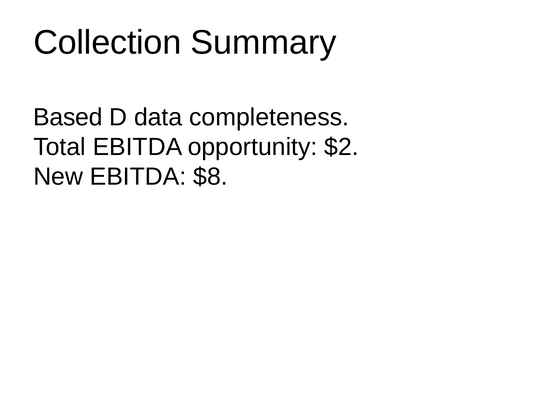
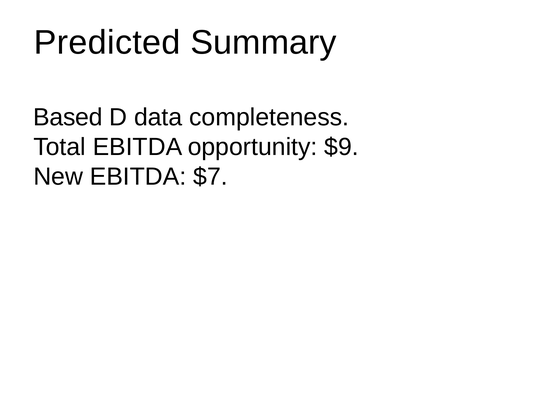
Collection: Collection -> Predicted
$2: $2 -> $9
$8: $8 -> $7
